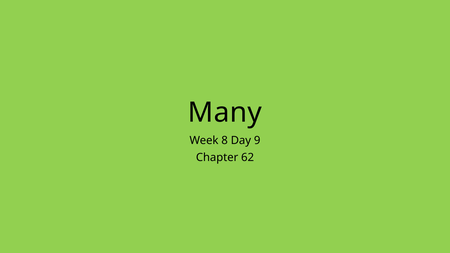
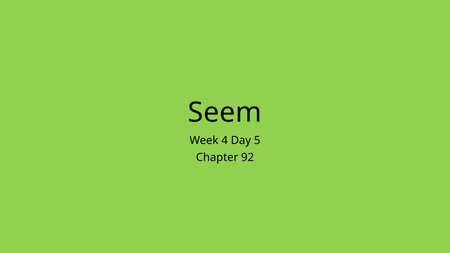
Many: Many -> Seem
8: 8 -> 4
9: 9 -> 5
62: 62 -> 92
